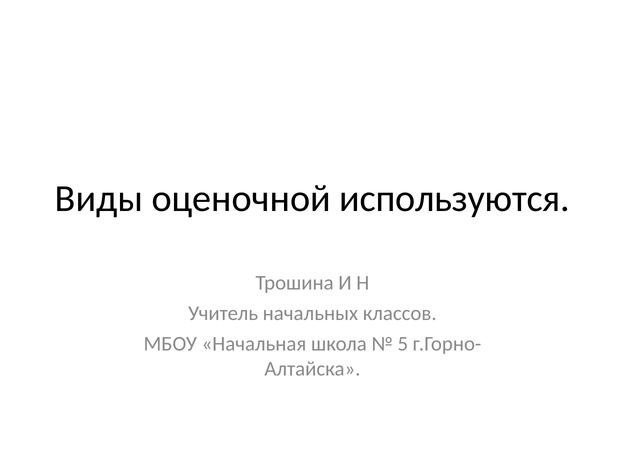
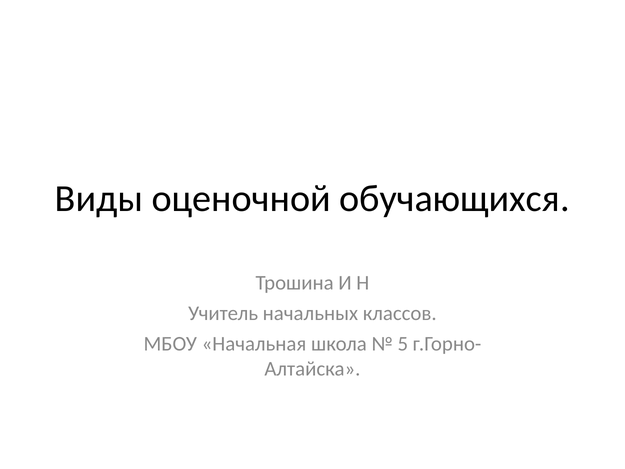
используются: используются -> обучающихся
